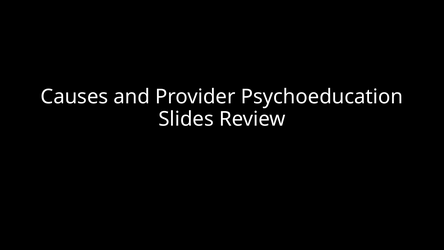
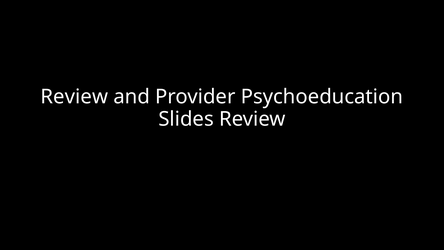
Causes at (74, 97): Causes -> Review
